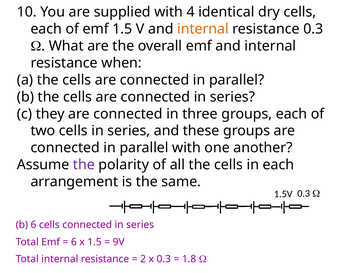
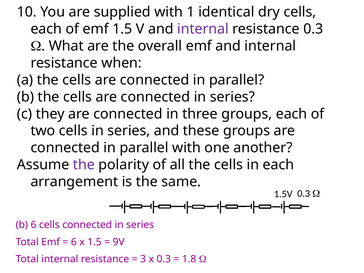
4: 4 -> 1
internal at (203, 29) colour: orange -> purple
2: 2 -> 3
